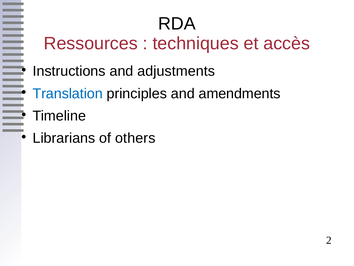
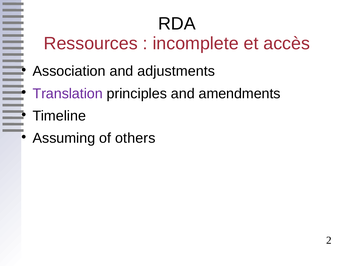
techniques: techniques -> incomplete
Instructions: Instructions -> Association
Translation colour: blue -> purple
Librarians: Librarians -> Assuming
